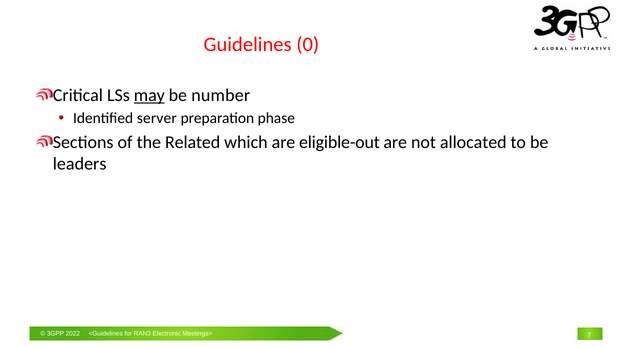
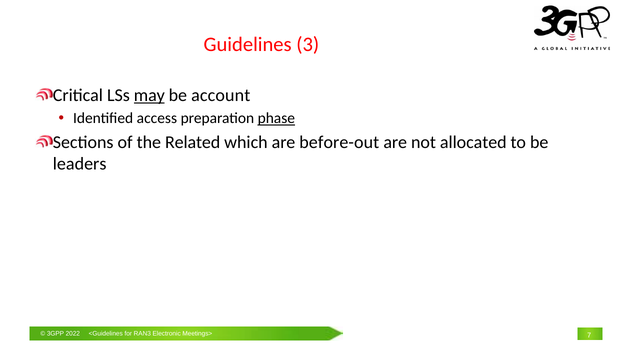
0: 0 -> 3
number: number -> account
server: server -> access
phase underline: none -> present
eligible-out: eligible-out -> before-out
